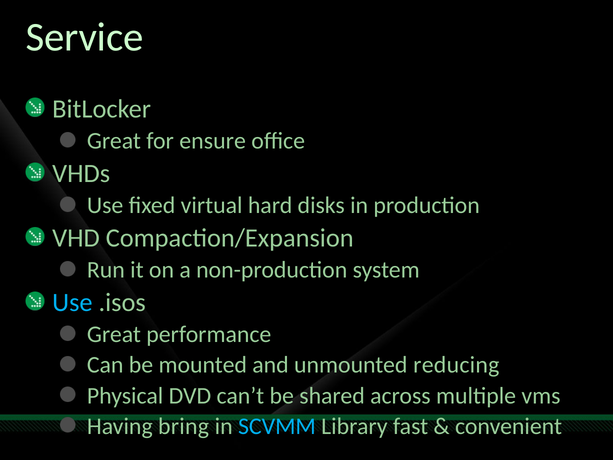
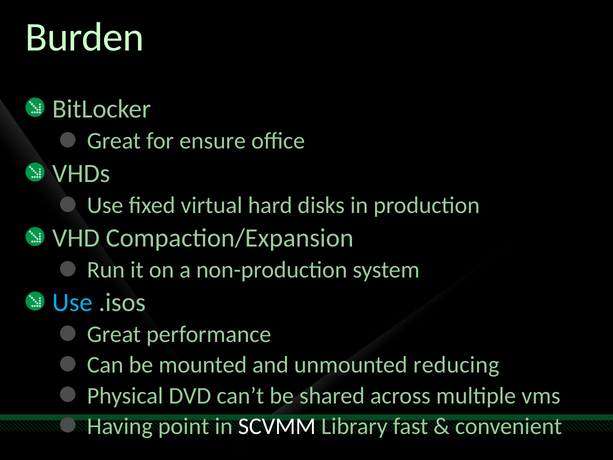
Service: Service -> Burden
bring: bring -> point
SCVMM colour: light blue -> white
